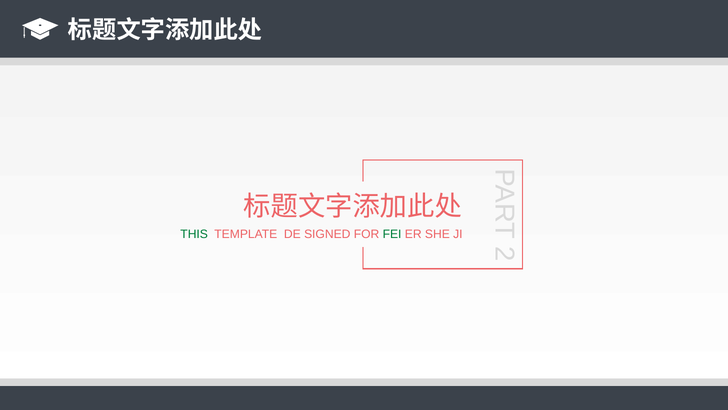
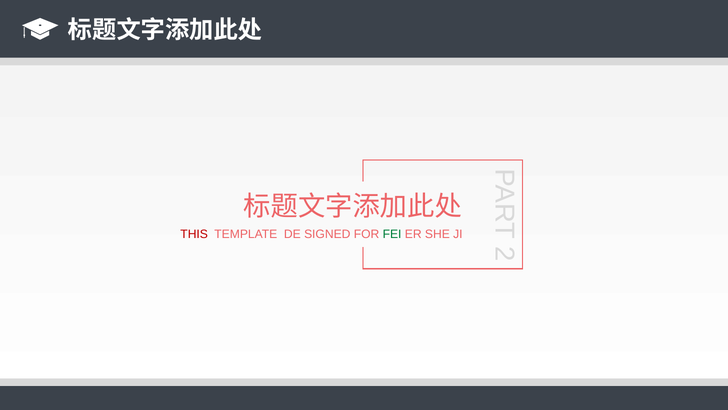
THIS colour: green -> red
